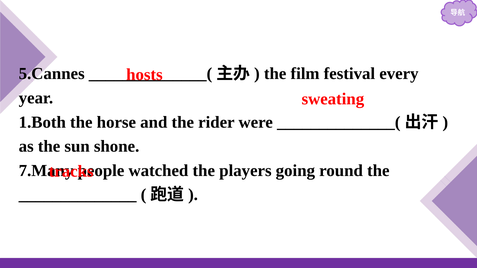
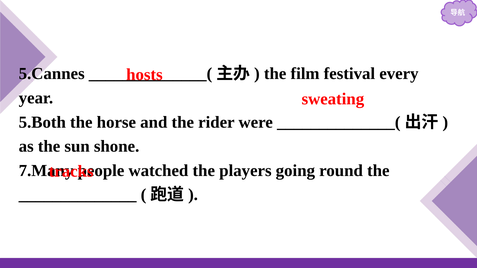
1.Both: 1.Both -> 5.Both
